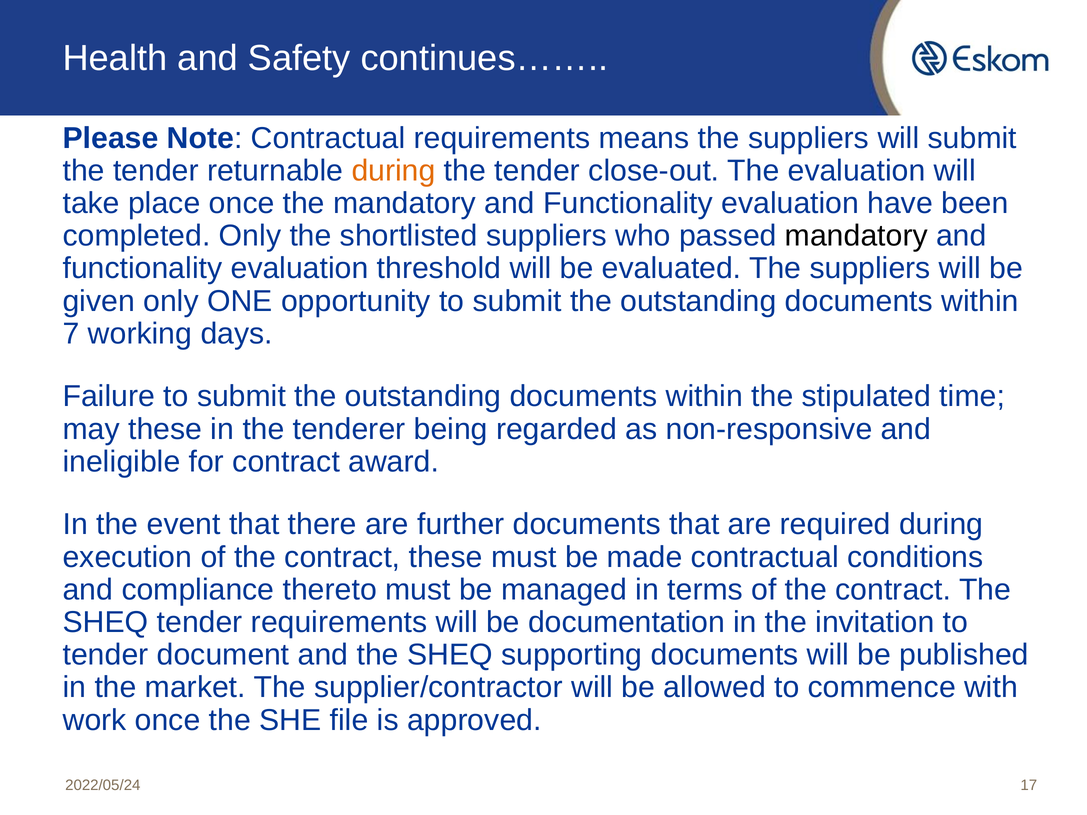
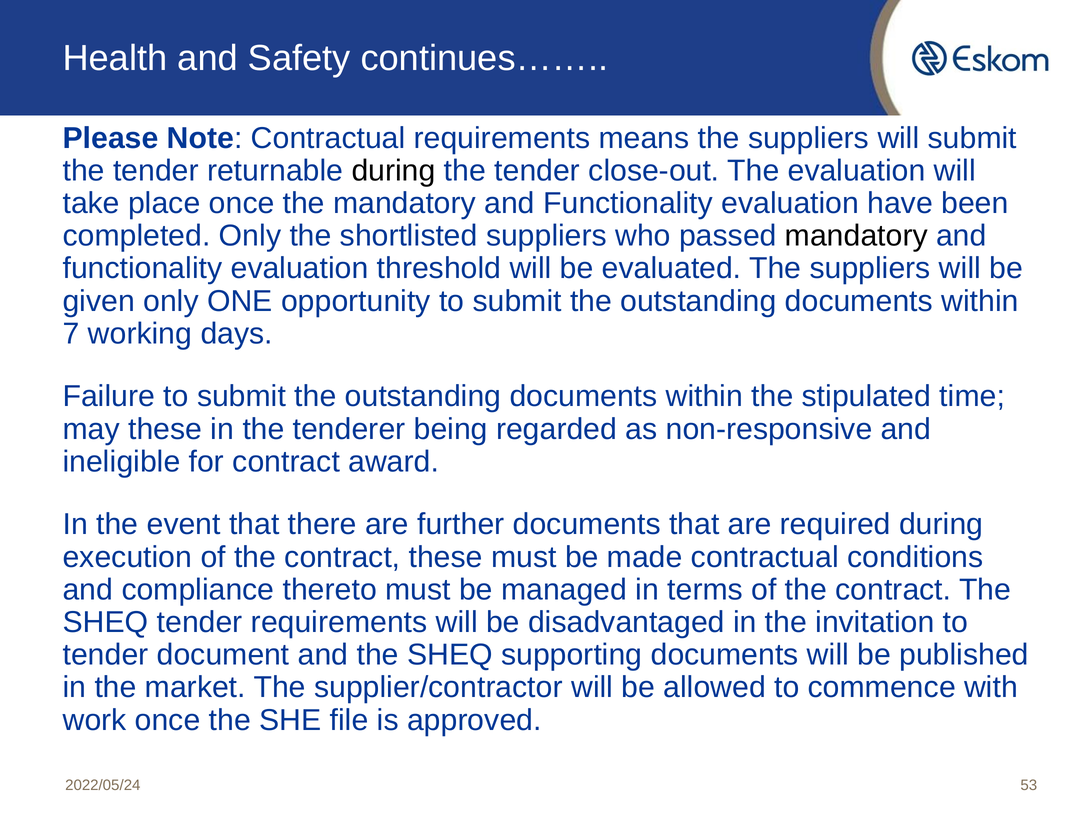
during at (394, 171) colour: orange -> black
documentation: documentation -> disadvantaged
17: 17 -> 53
